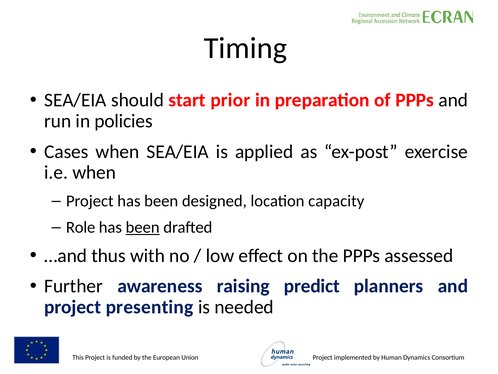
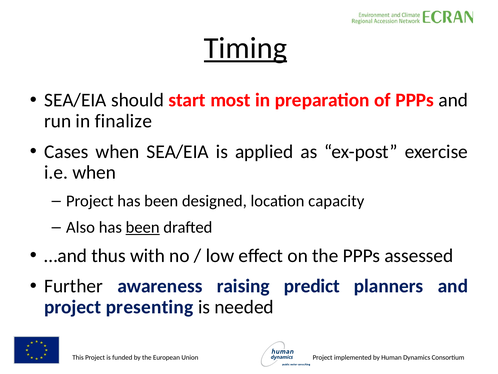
Timing underline: none -> present
prior: prior -> most
policies: policies -> finalize
Role: Role -> Also
